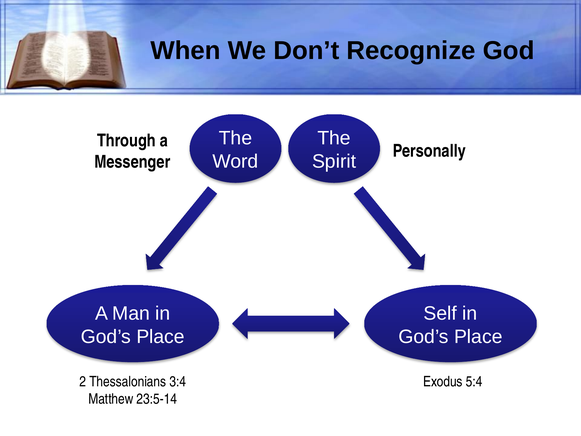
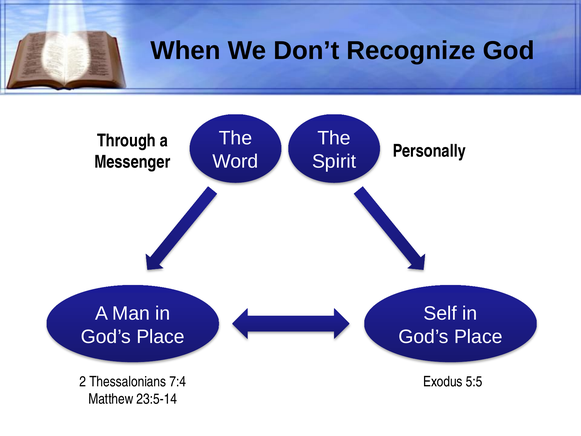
3:4: 3:4 -> 7:4
5:4: 5:4 -> 5:5
